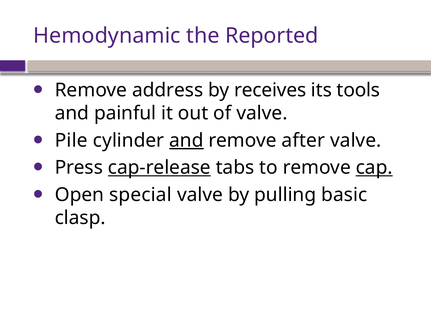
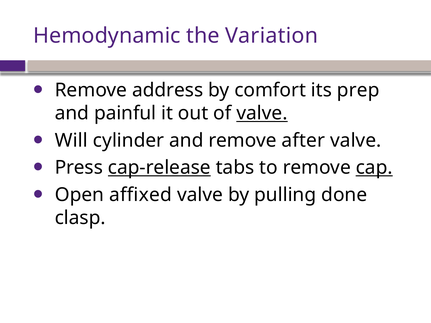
Reported: Reported -> Variation
receives: receives -> comfort
tools: tools -> prep
valve at (262, 113) underline: none -> present
Pile: Pile -> Will
and at (186, 141) underline: present -> none
special: special -> affixed
basic: basic -> done
